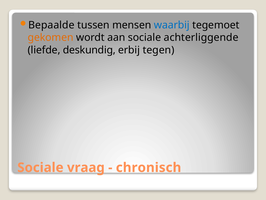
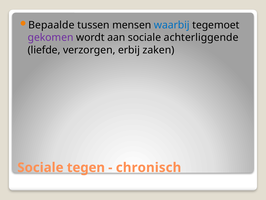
gekomen colour: orange -> purple
deskundig: deskundig -> verzorgen
tegen: tegen -> zaken
vraag: vraag -> tegen
